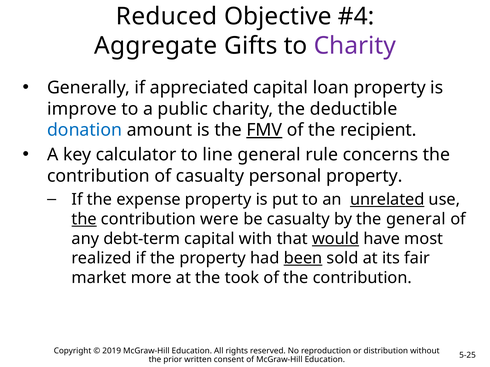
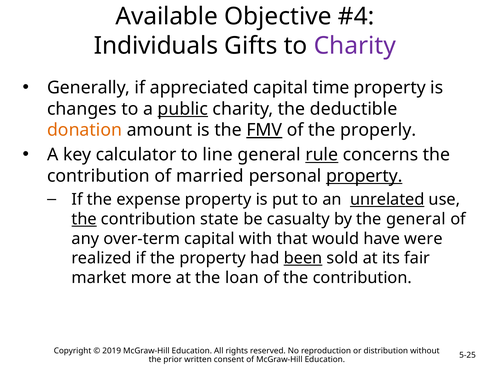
Reduced: Reduced -> Available
Aggregate: Aggregate -> Individuals
loan: loan -> time
improve: improve -> changes
public underline: none -> present
donation colour: blue -> orange
recipient: recipient -> properly
rule underline: none -> present
of casualty: casualty -> married
property at (364, 176) underline: none -> present
were: were -> state
debt-term: debt-term -> over-term
would underline: present -> none
most: most -> were
took: took -> loan
